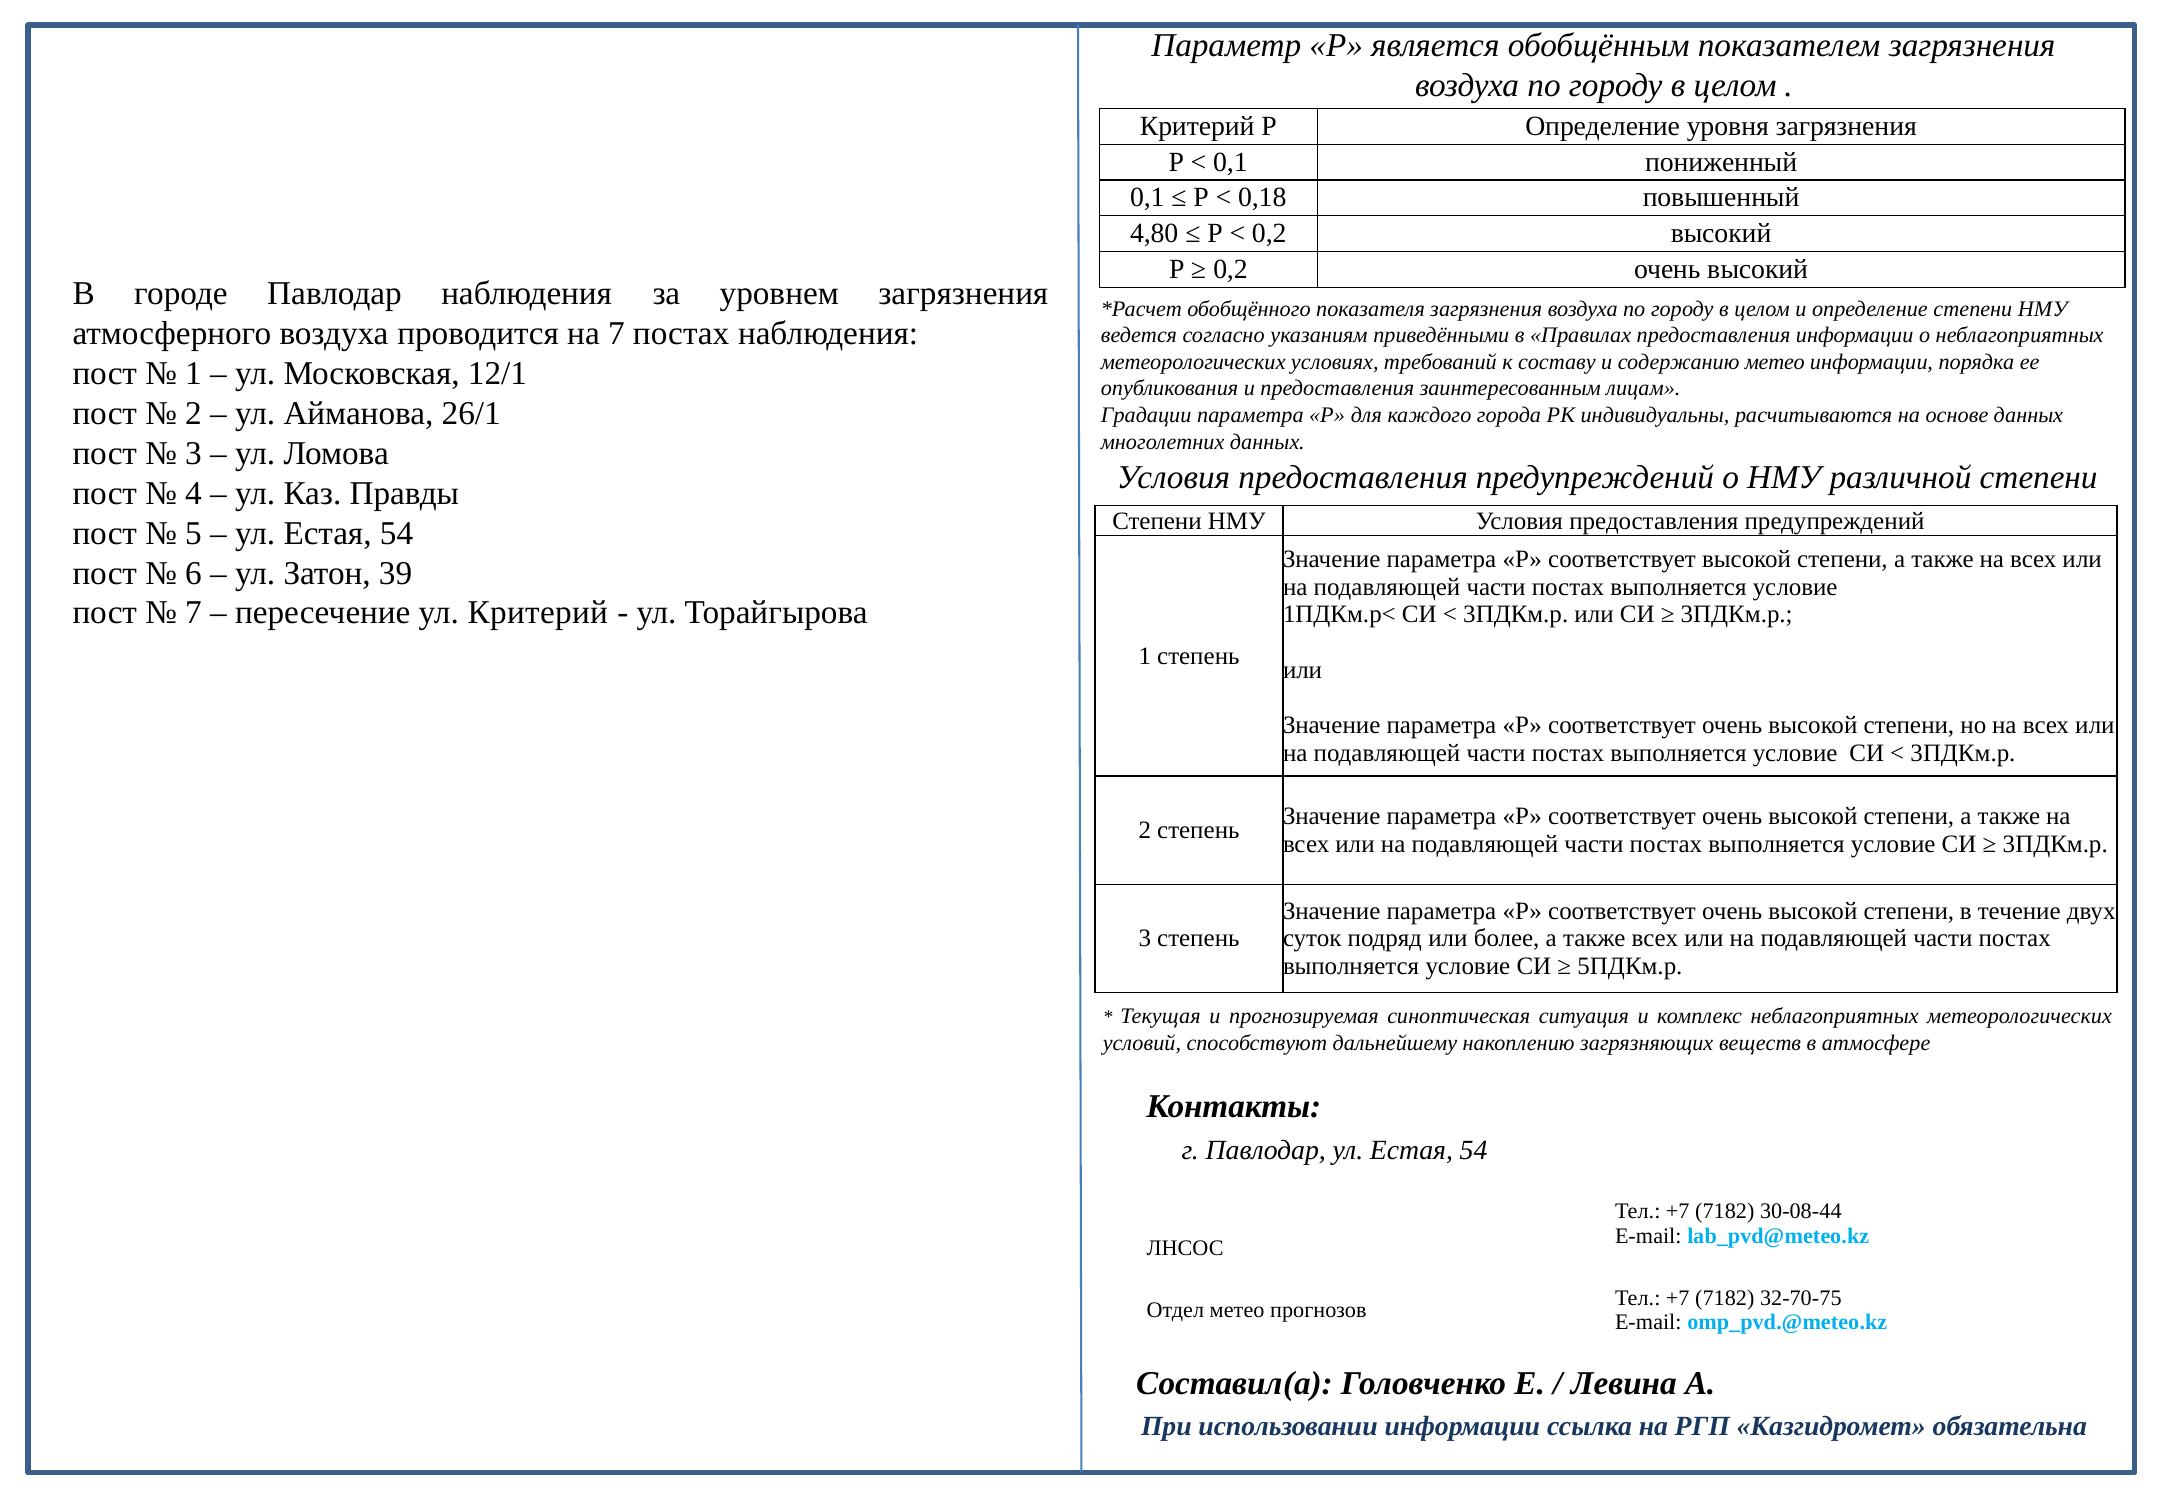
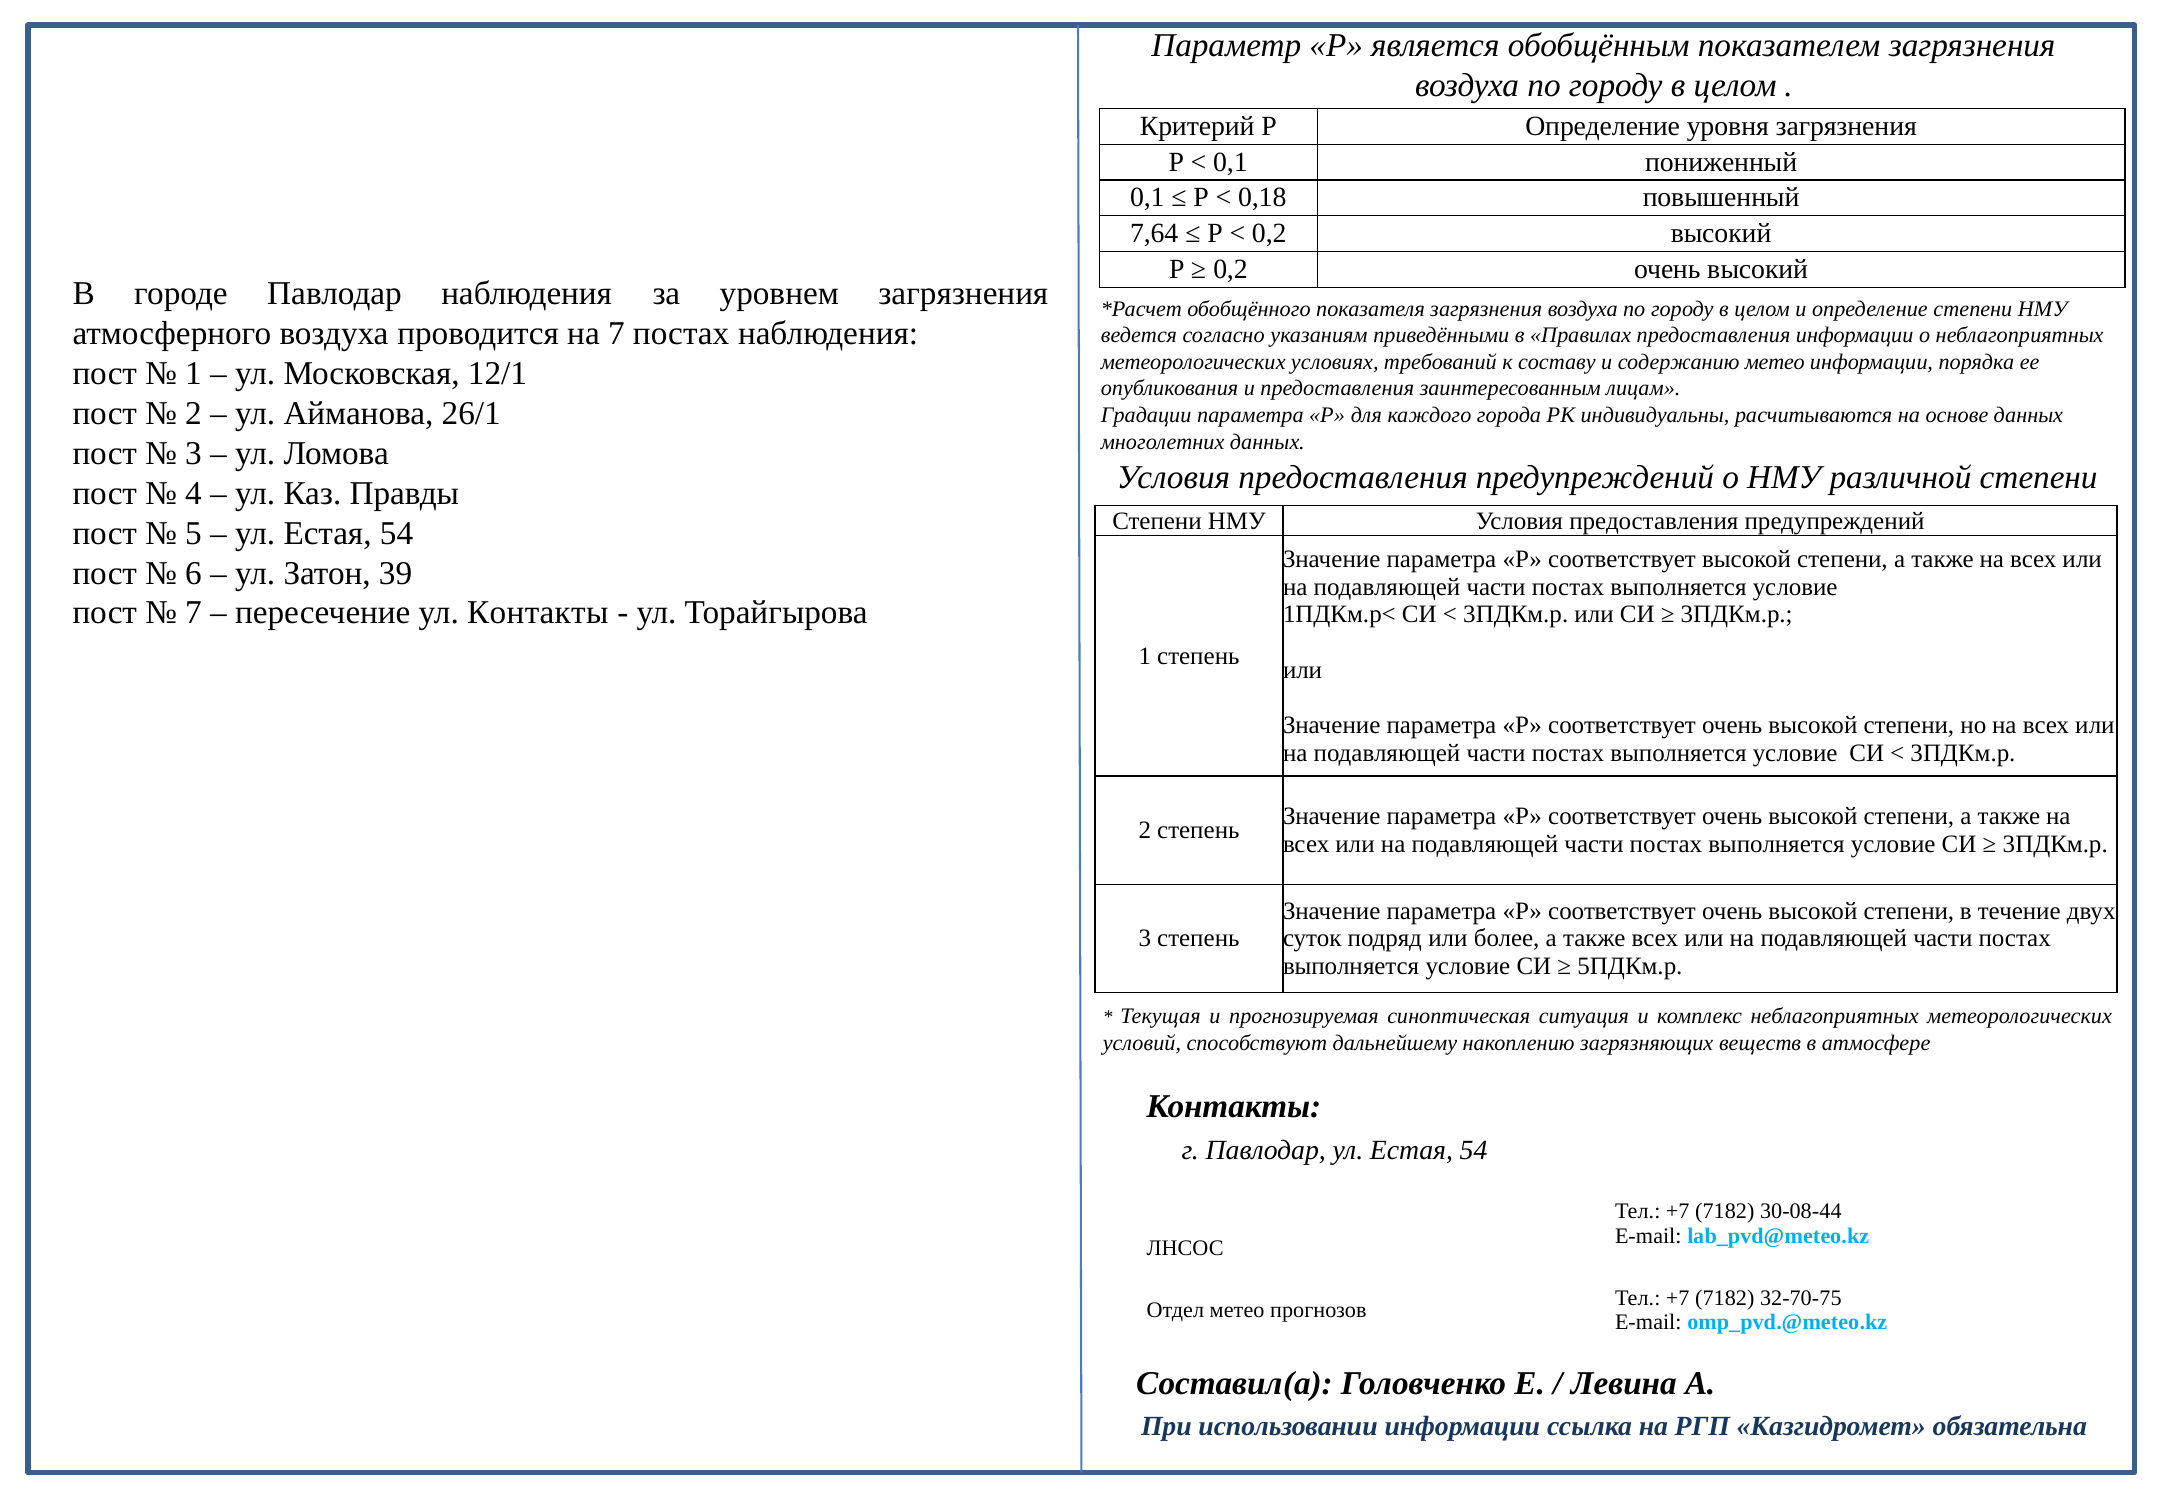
4,80: 4,80 -> 7,64
ул Критерий: Критерий -> Контакты
